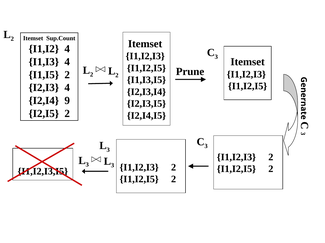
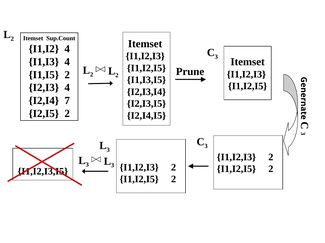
9: 9 -> 7
